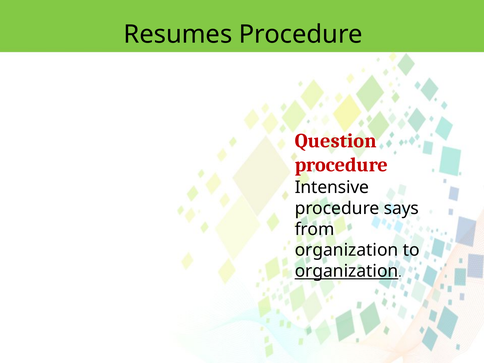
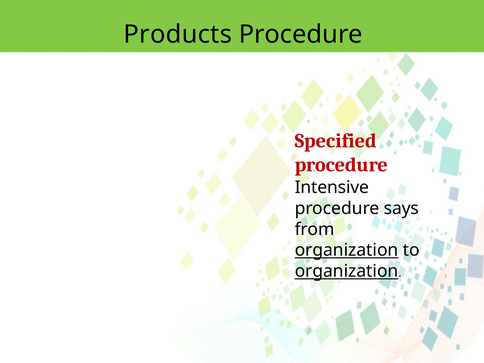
Resumes: Resumes -> Products
Question: Question -> Specified
organization at (347, 250) underline: none -> present
